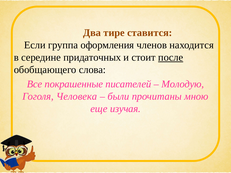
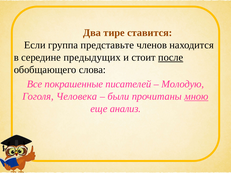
оформления: оформления -> представьте
придаточных: придаточных -> предыдущих
мною underline: none -> present
изучая: изучая -> анализ
